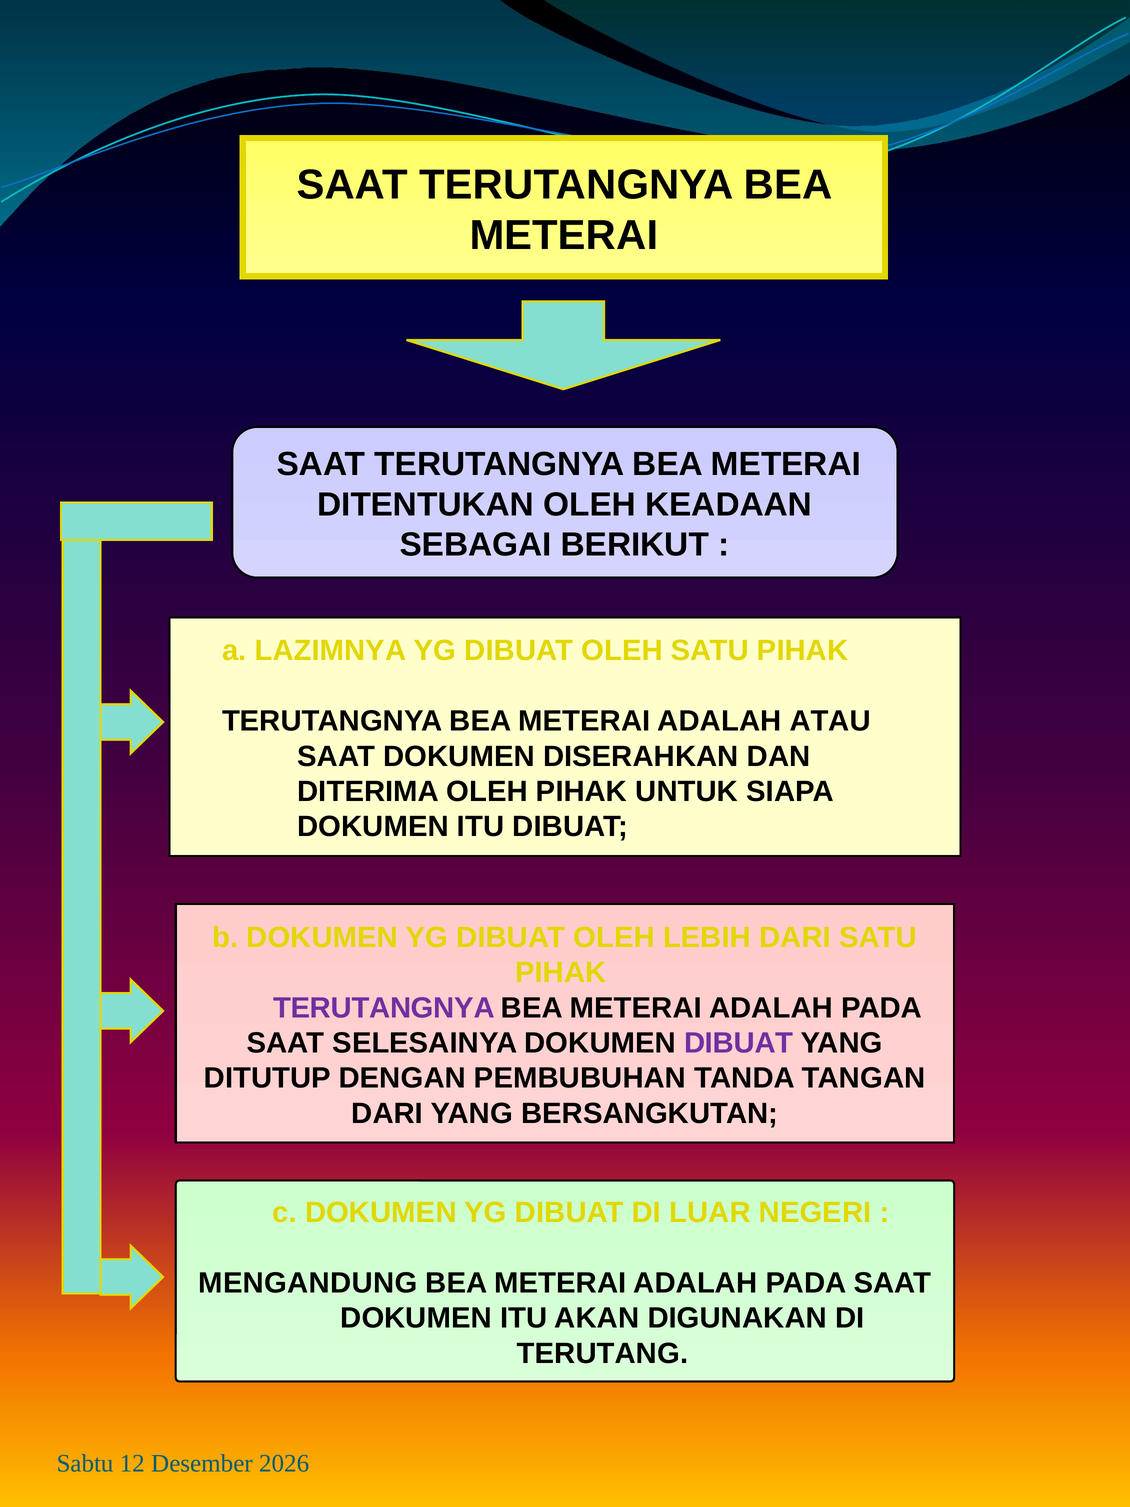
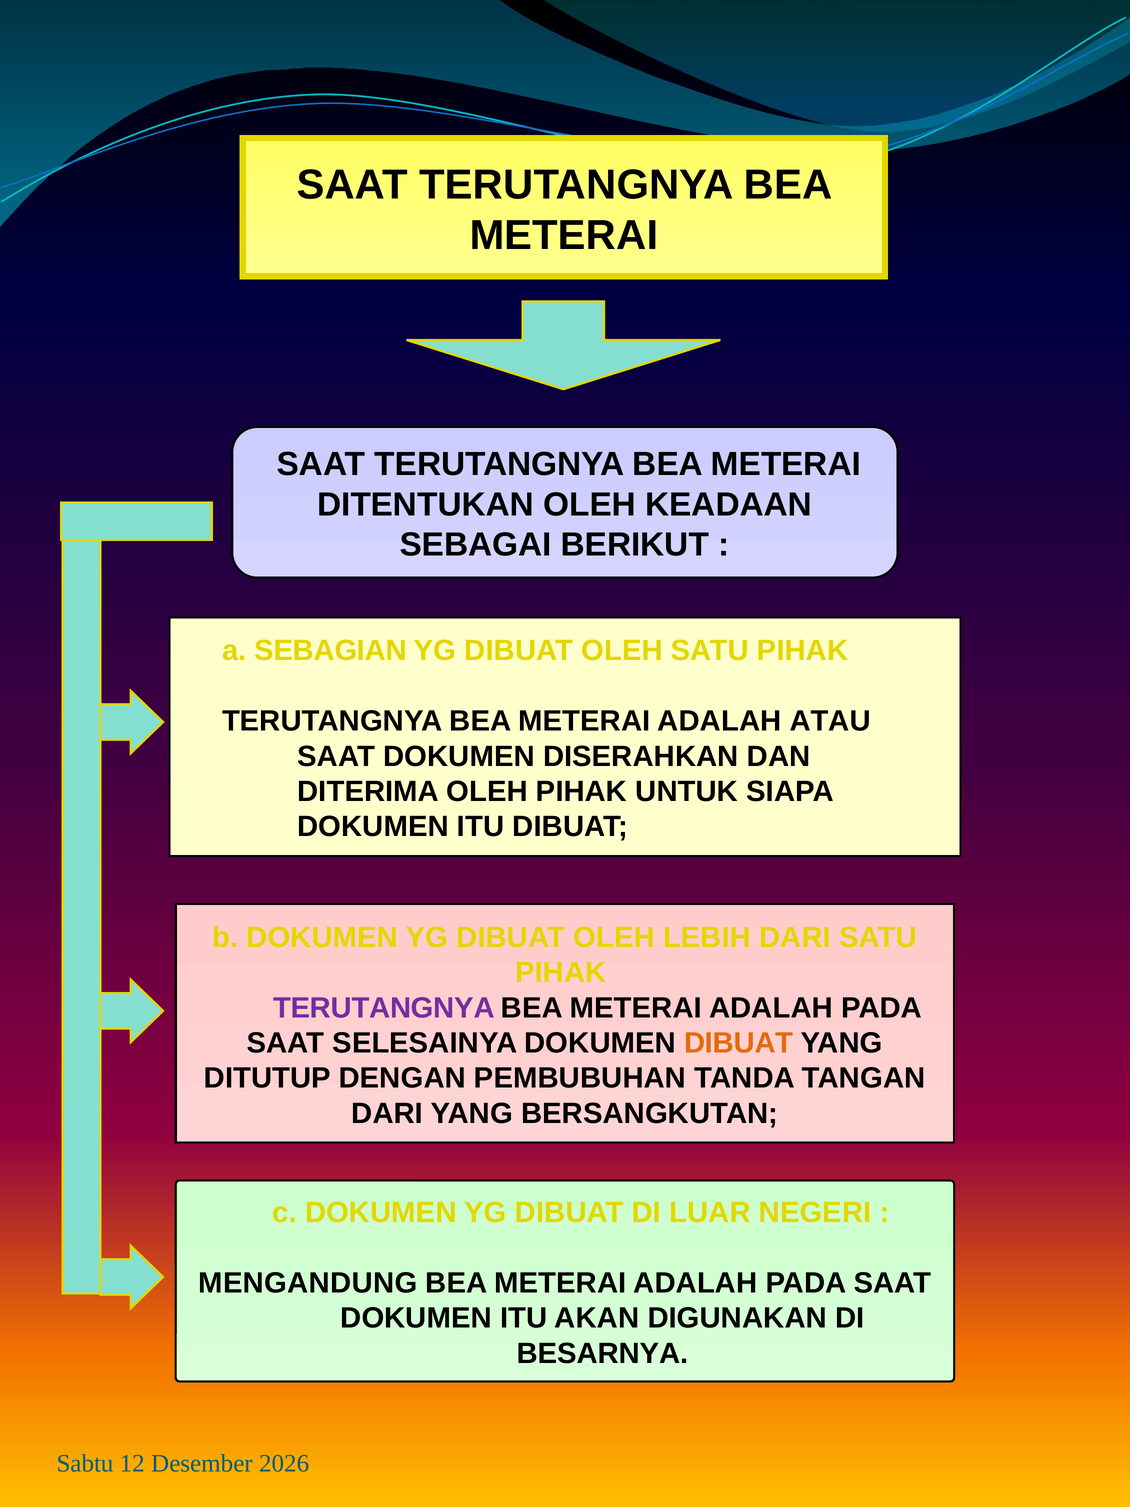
LAZIMNYA: LAZIMNYA -> SEBAGIAN
DIBUAT at (739, 1043) colour: purple -> orange
TERUTANG: TERUTANG -> BESARNYA
